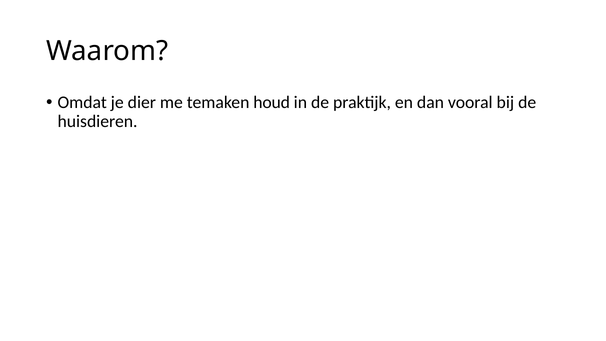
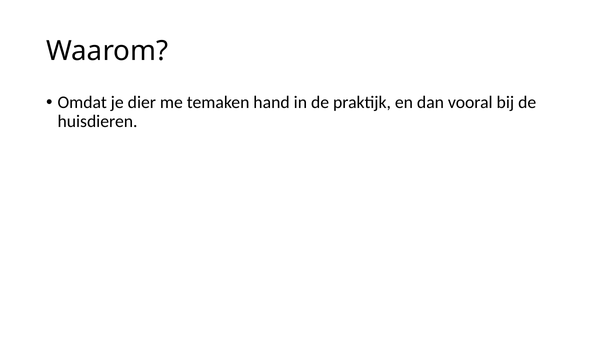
houd: houd -> hand
